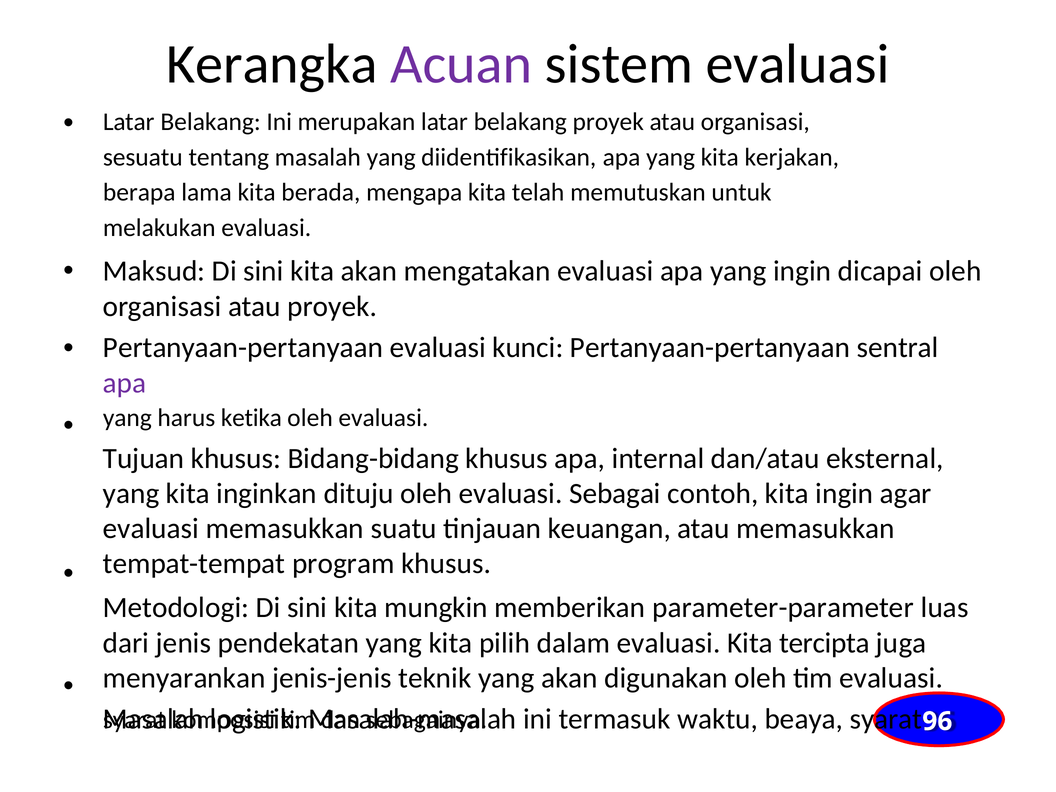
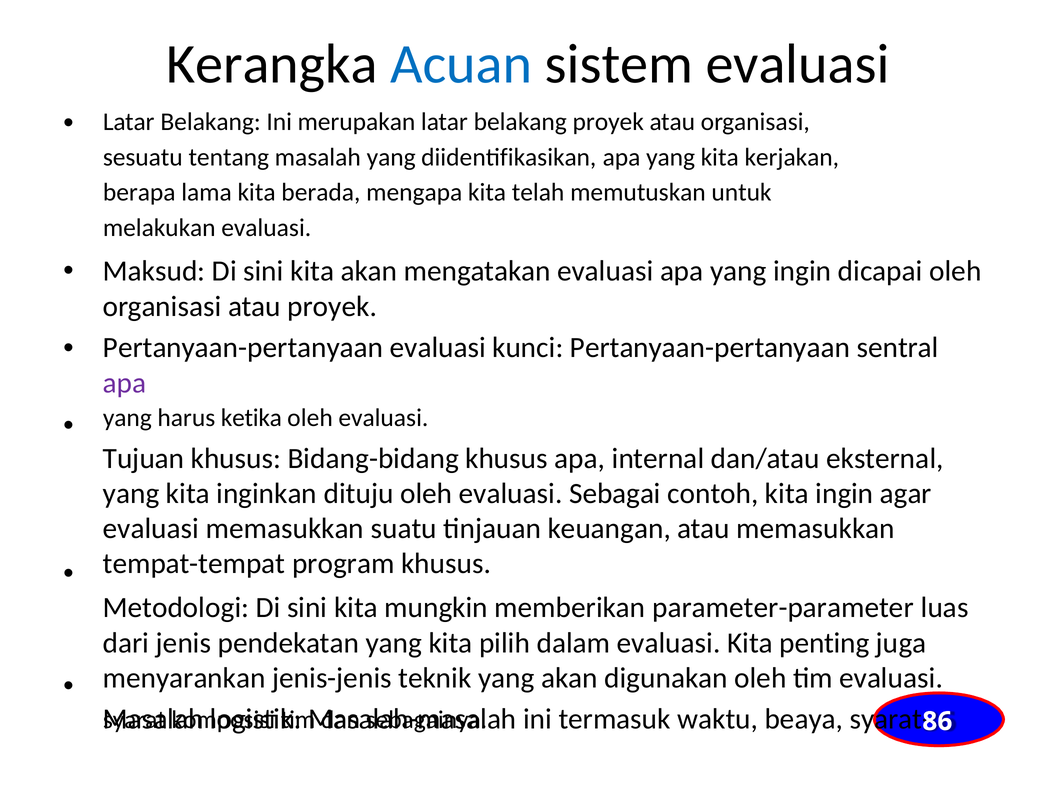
Acuan colour: purple -> blue
tercipta: tercipta -> penting
96: 96 -> 86
